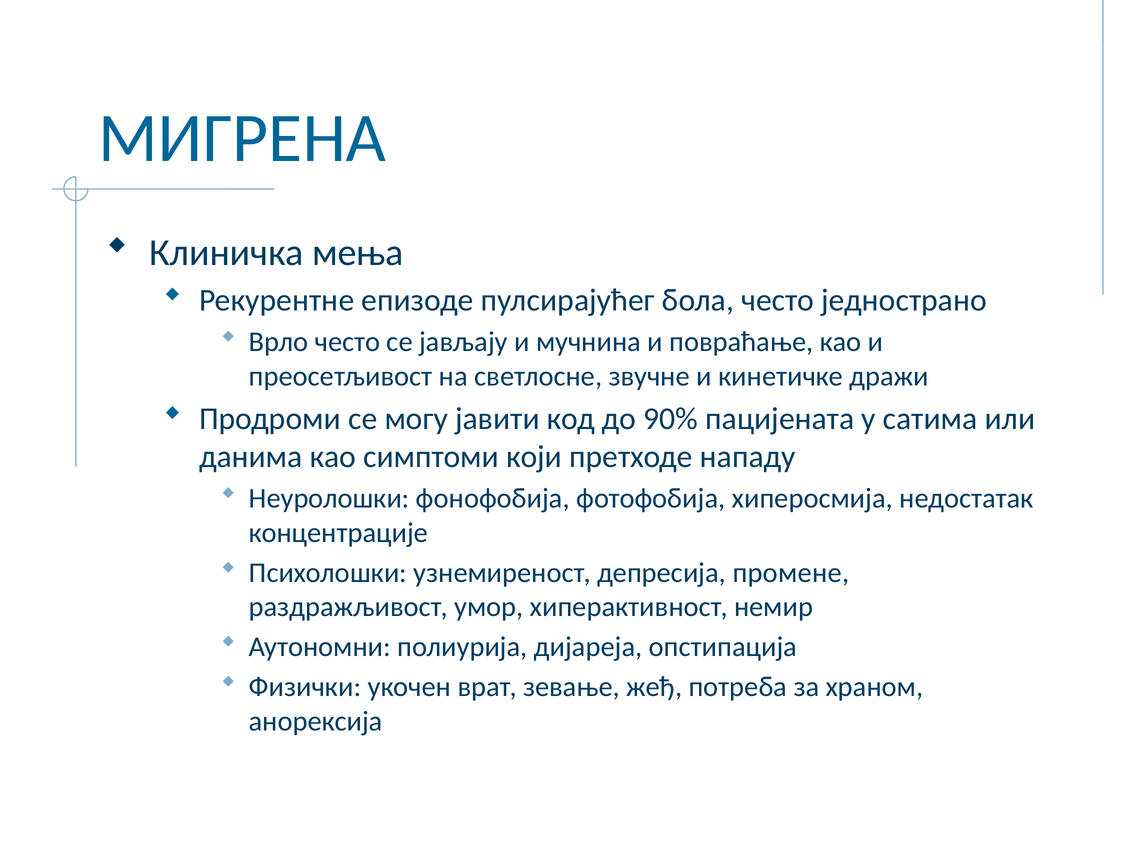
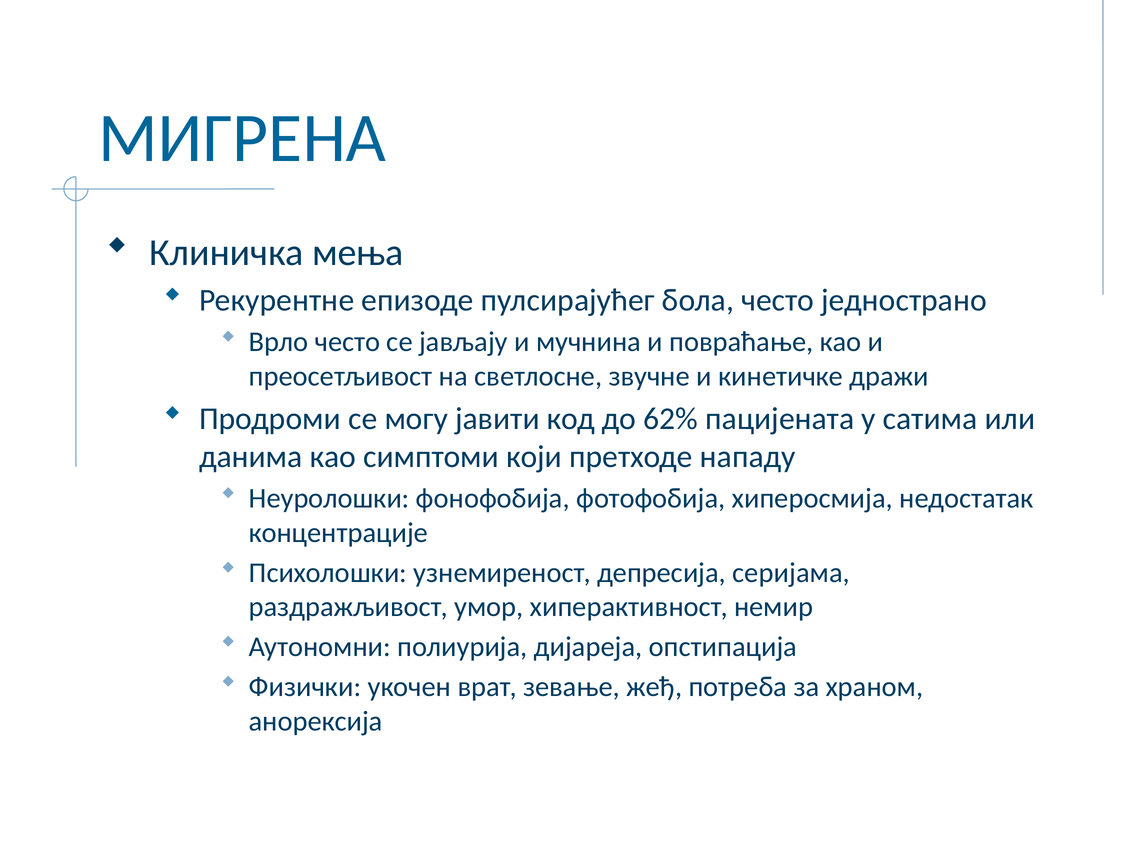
90%: 90% -> 62%
промене: промене -> серијама
